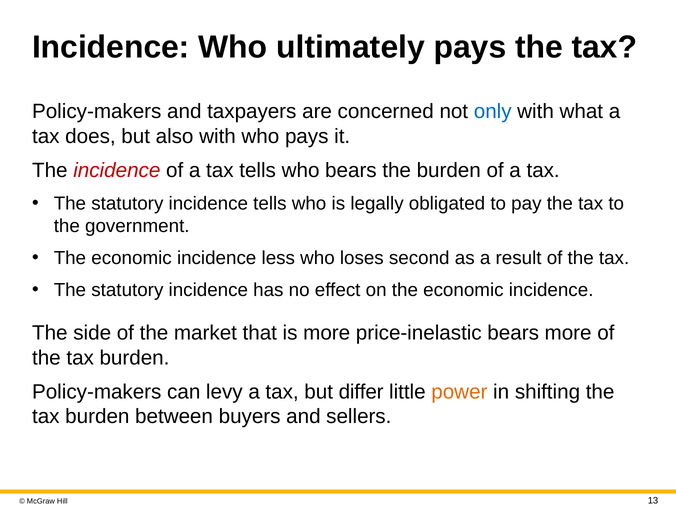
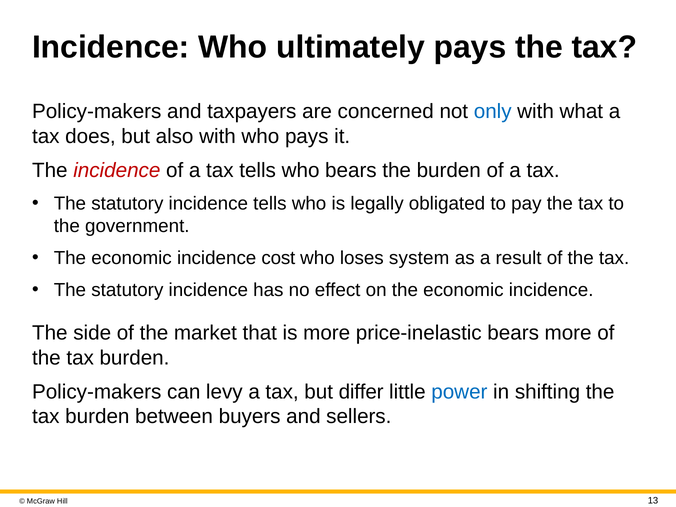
less: less -> cost
second: second -> system
power colour: orange -> blue
